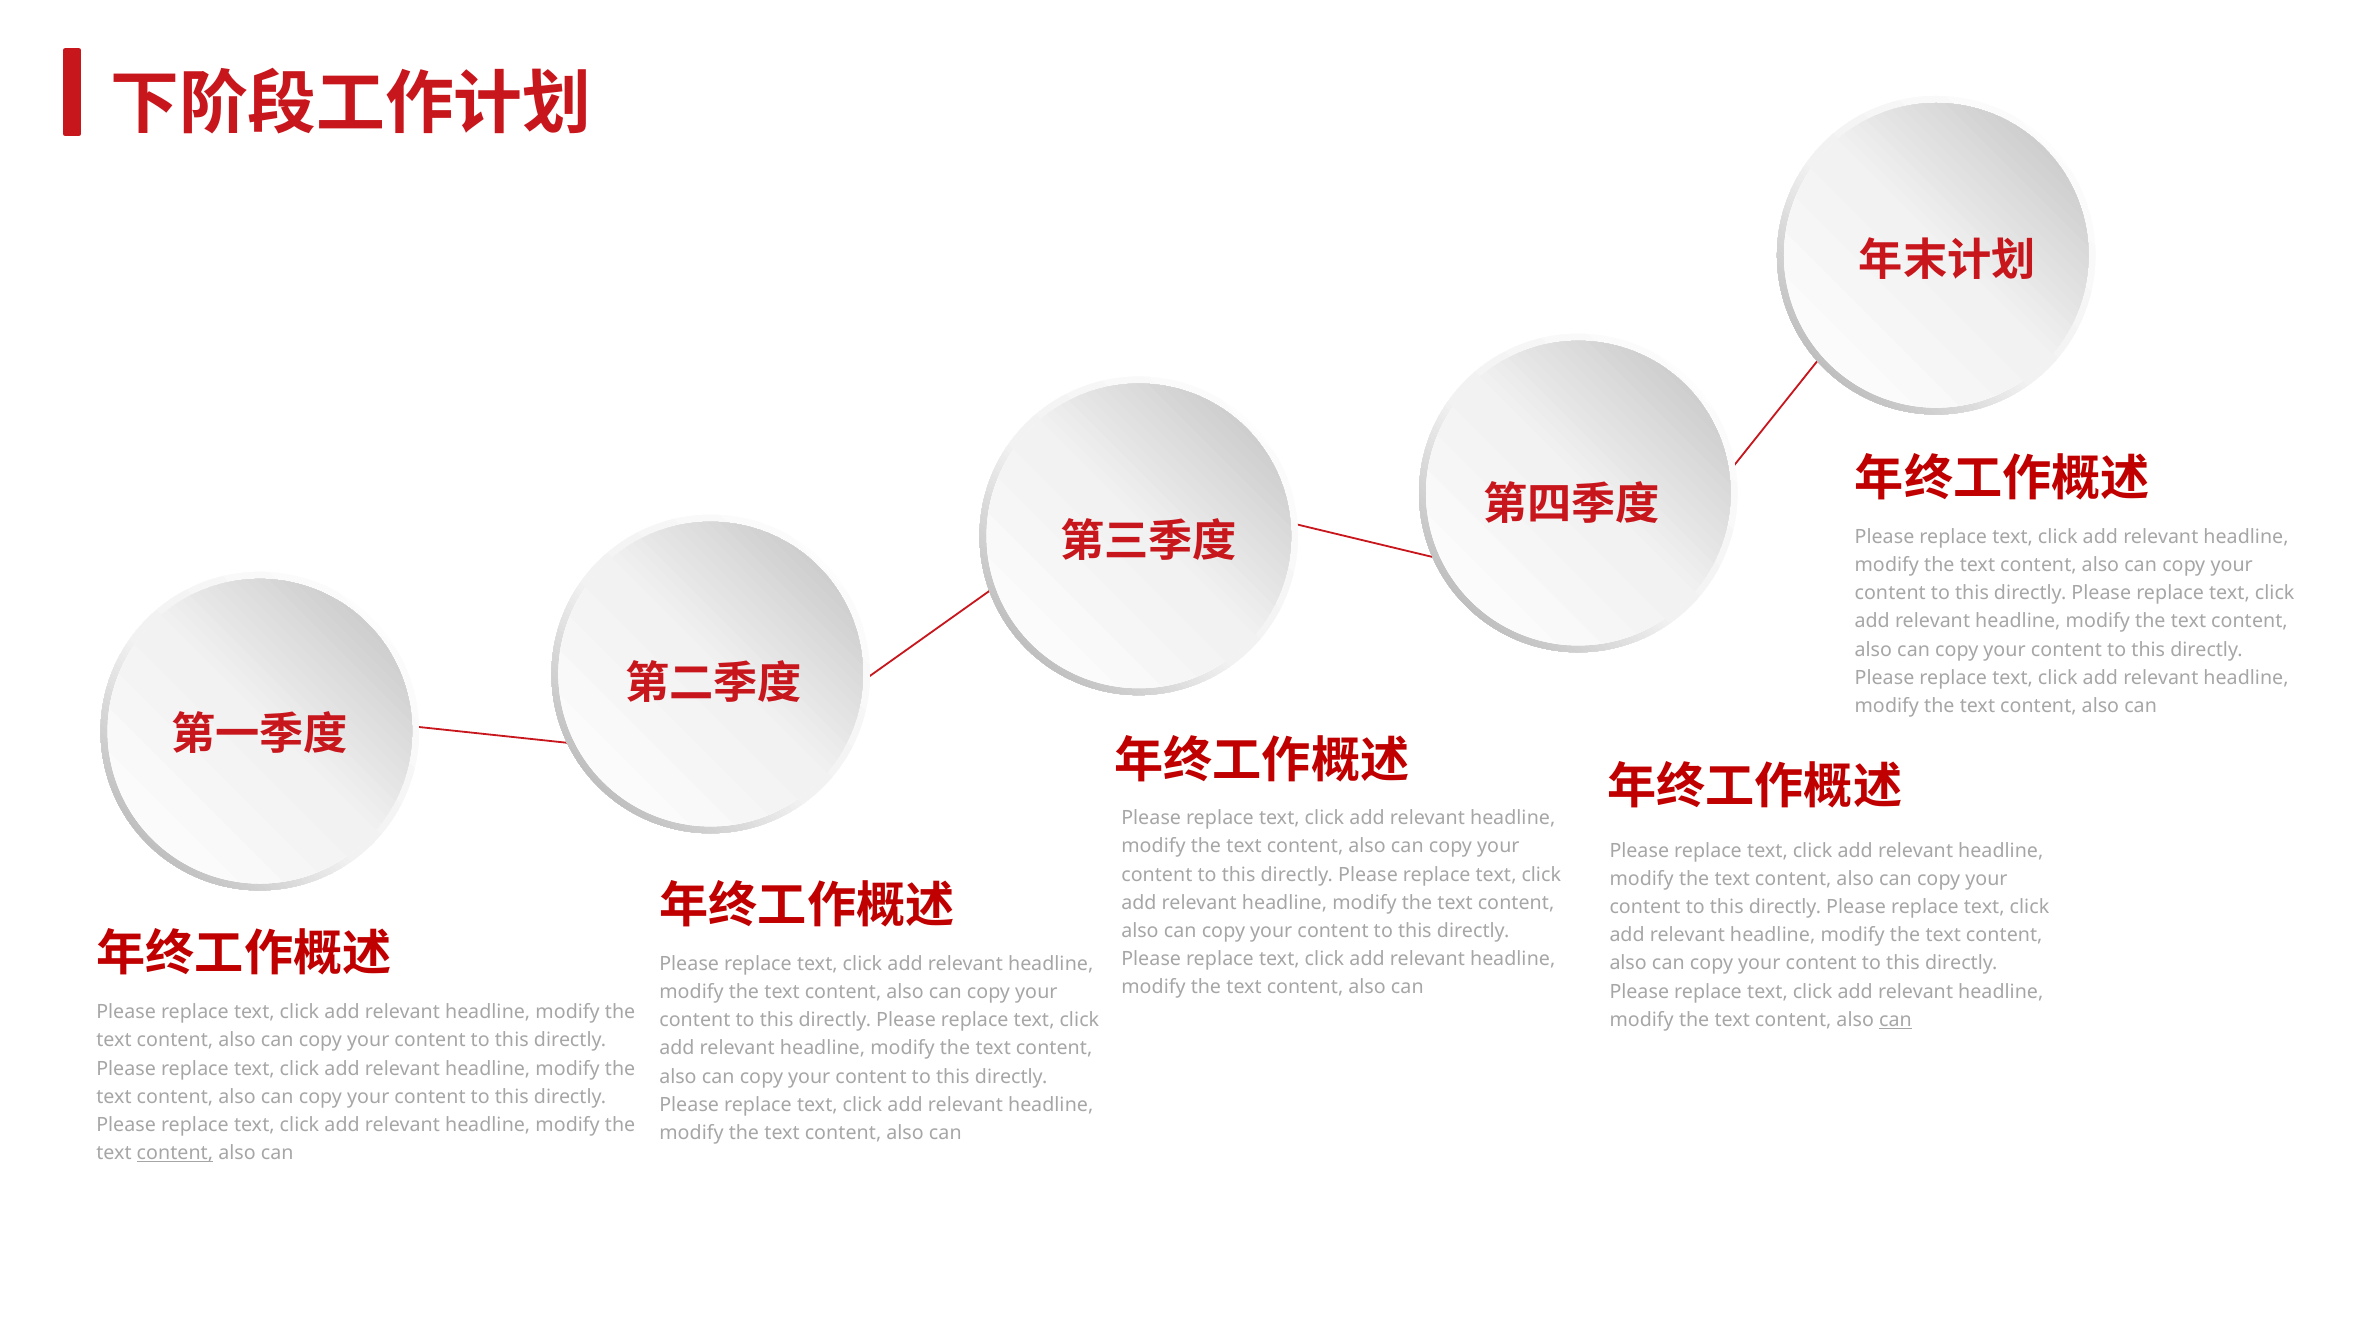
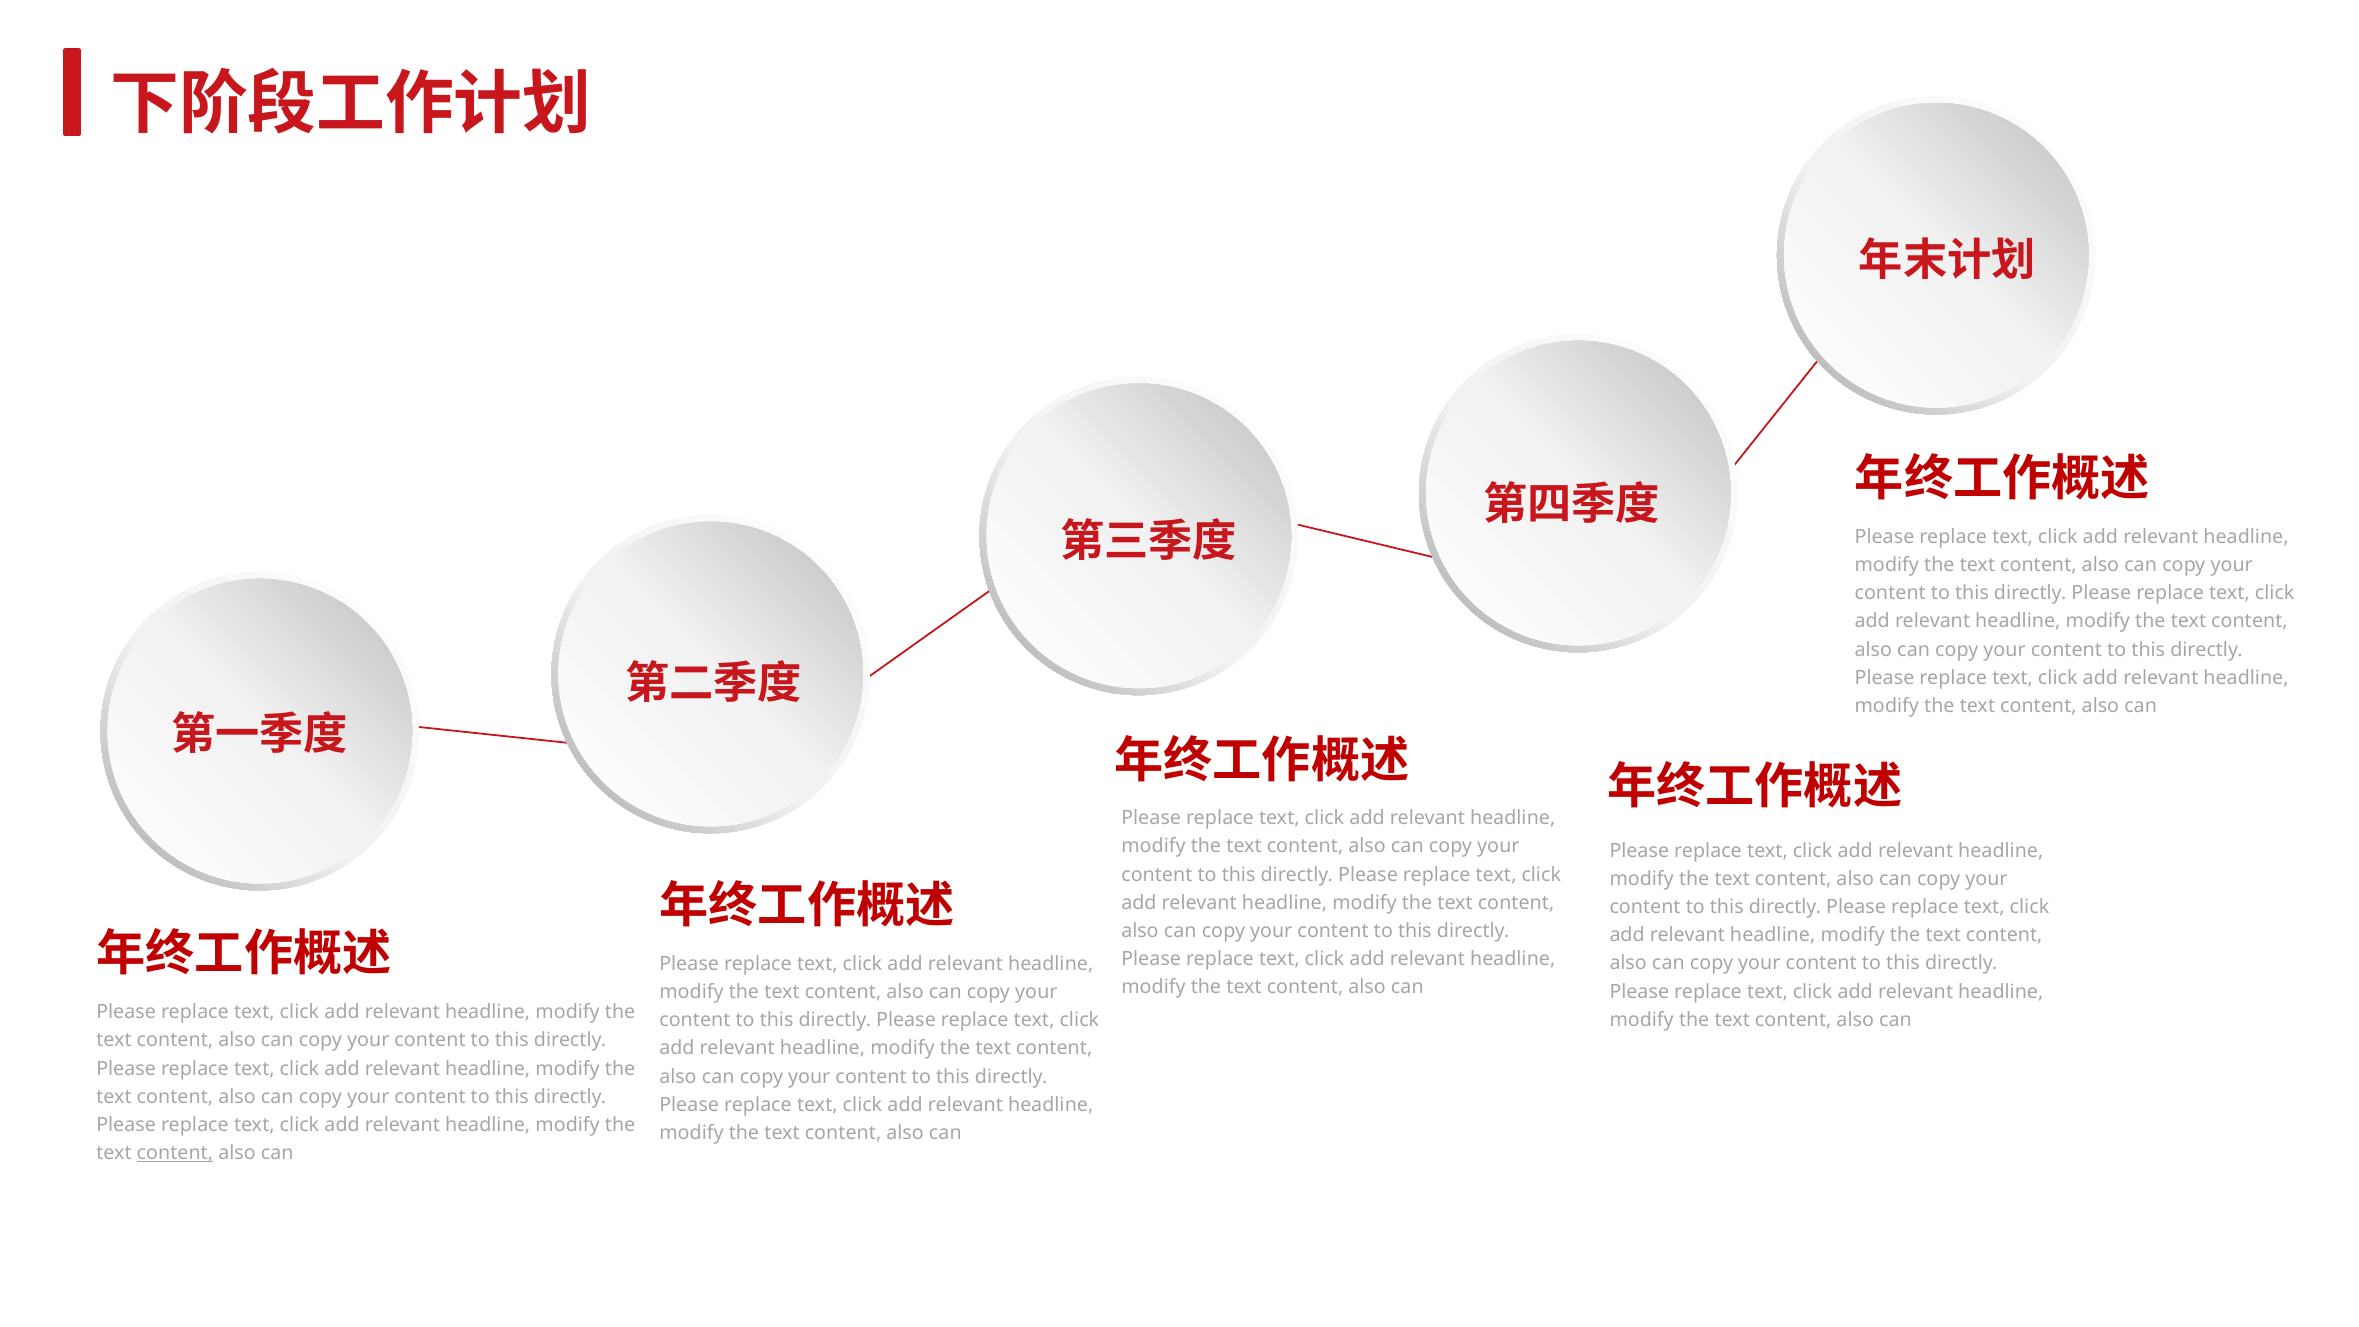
can at (1895, 1020) underline: present -> none
